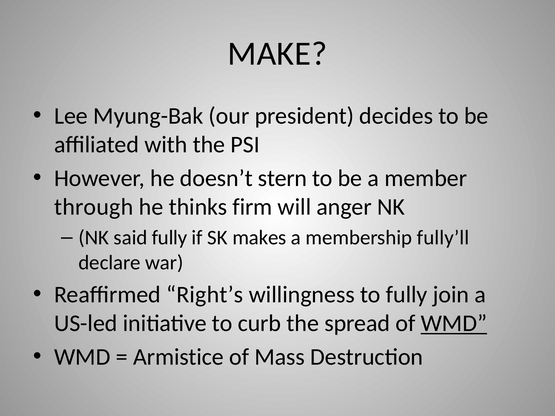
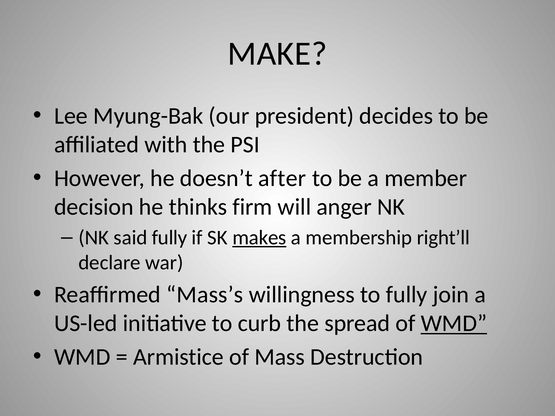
stern: stern -> after
through: through -> decision
makes underline: none -> present
fully’ll: fully’ll -> right’ll
Right’s: Right’s -> Mass’s
